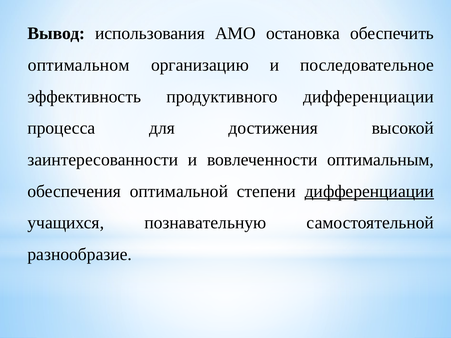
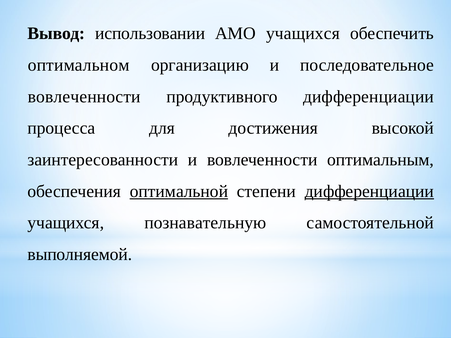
использования: использования -> использовании
АМО остановка: остановка -> учащихся
эффективность at (84, 97): эффективность -> вовлеченности
оптимальной underline: none -> present
разнообразие: разнообразие -> выполняемой
